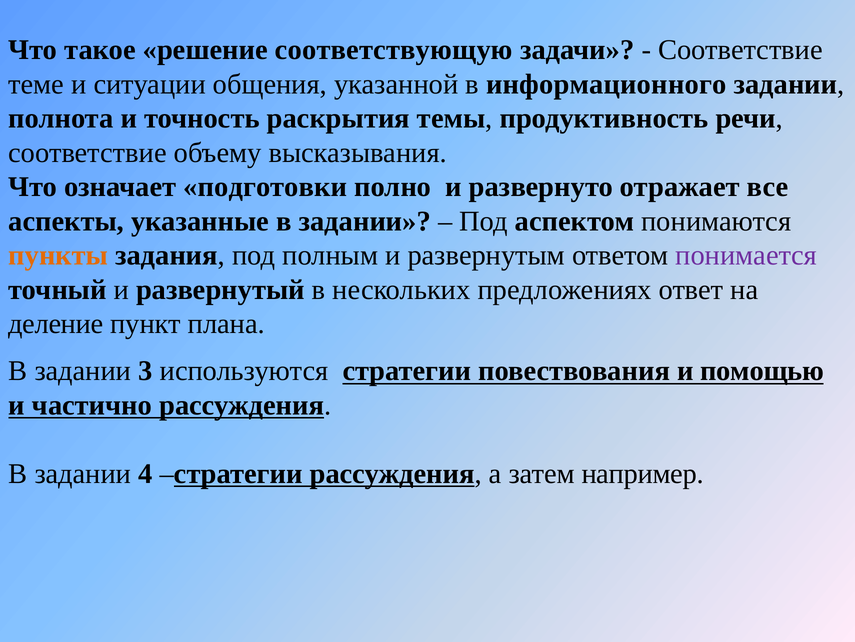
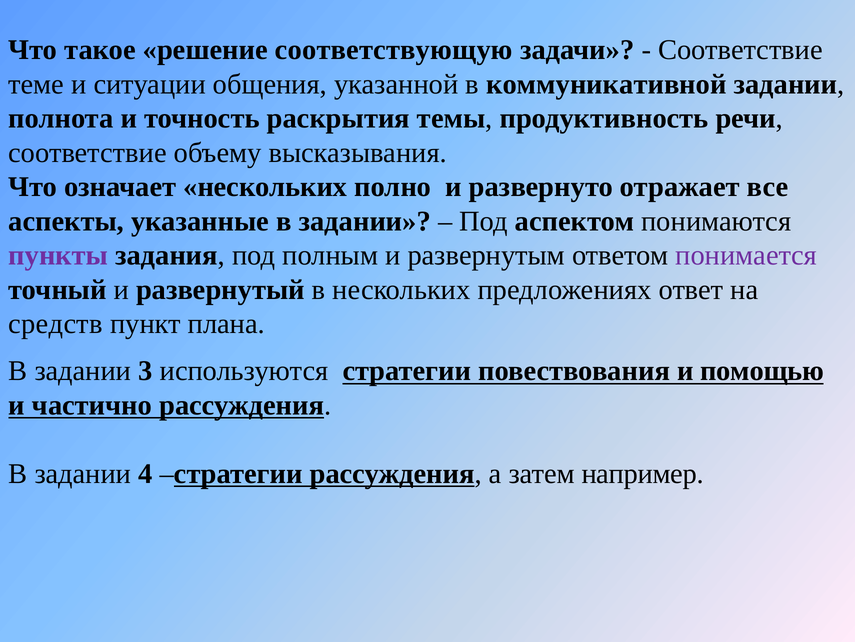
информационного: информационного -> коммуникативной
означает подготовки: подготовки -> нескольких
пункты colour: orange -> purple
деление: деление -> средств
